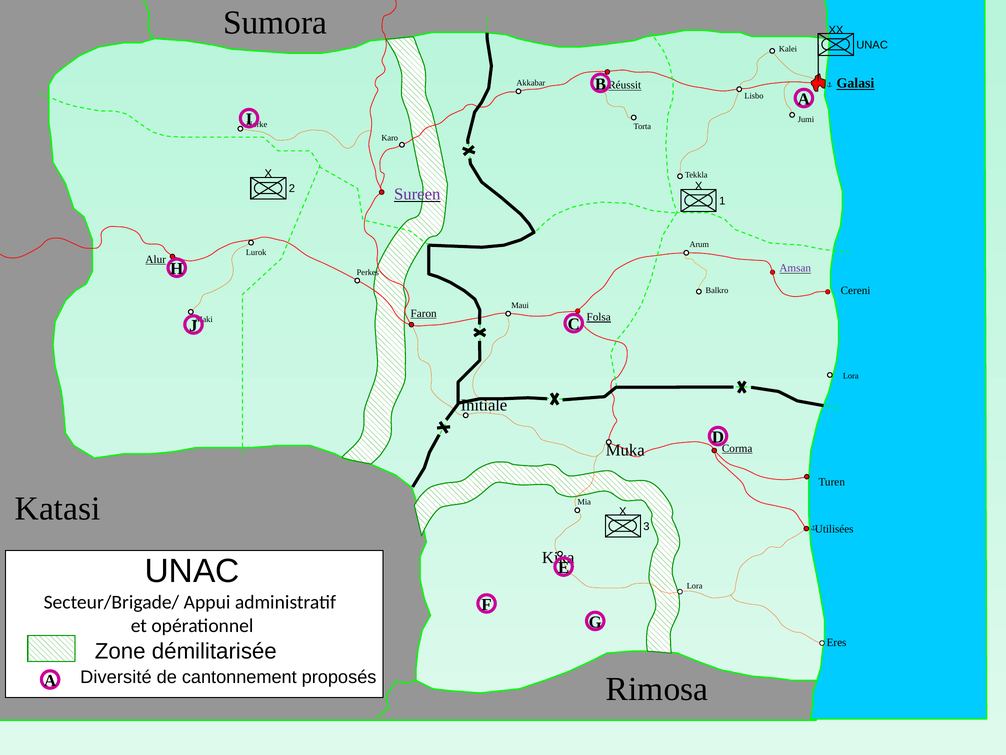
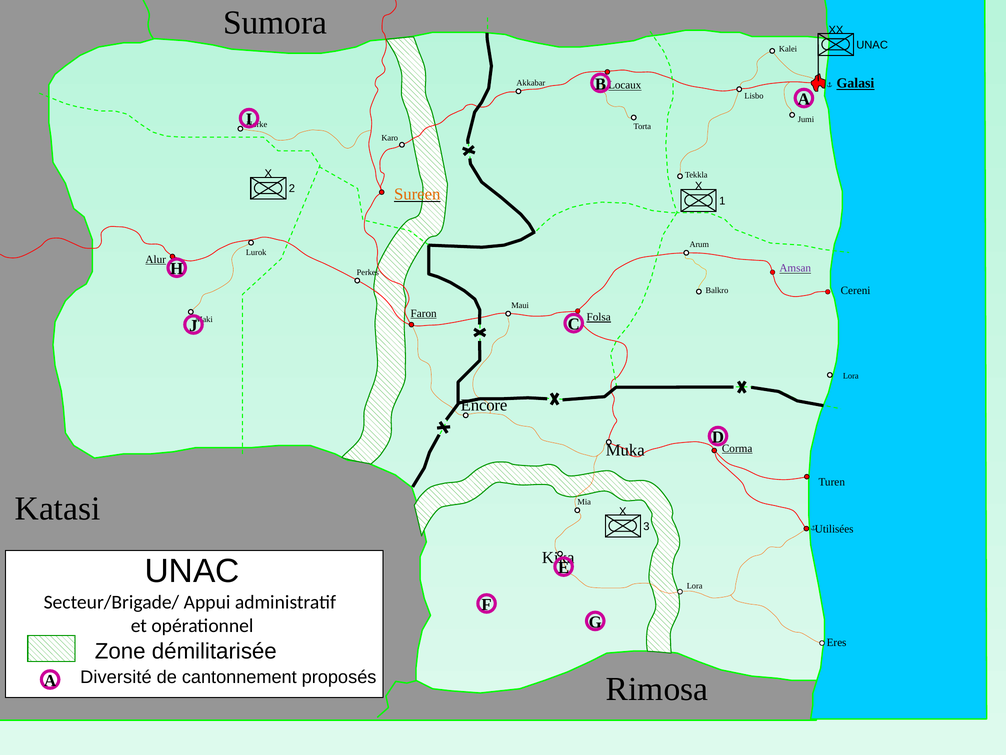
Réussit: Réussit -> Locaux
Sureen colour: purple -> orange
Initiale: Initiale -> Encore
